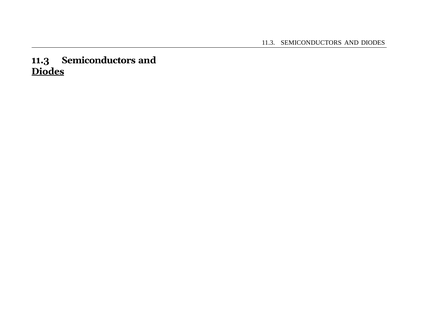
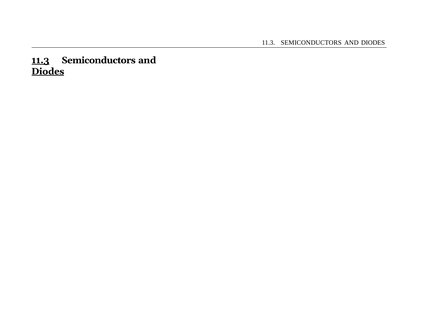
11.3 at (40, 60) underline: none -> present
